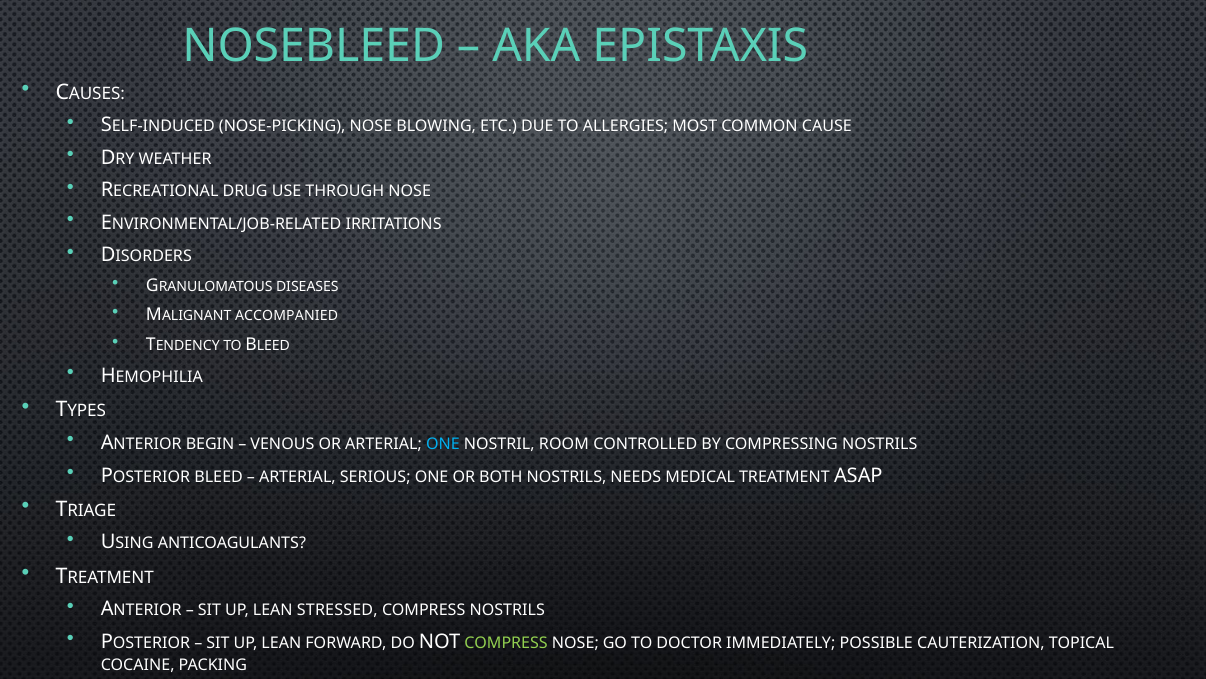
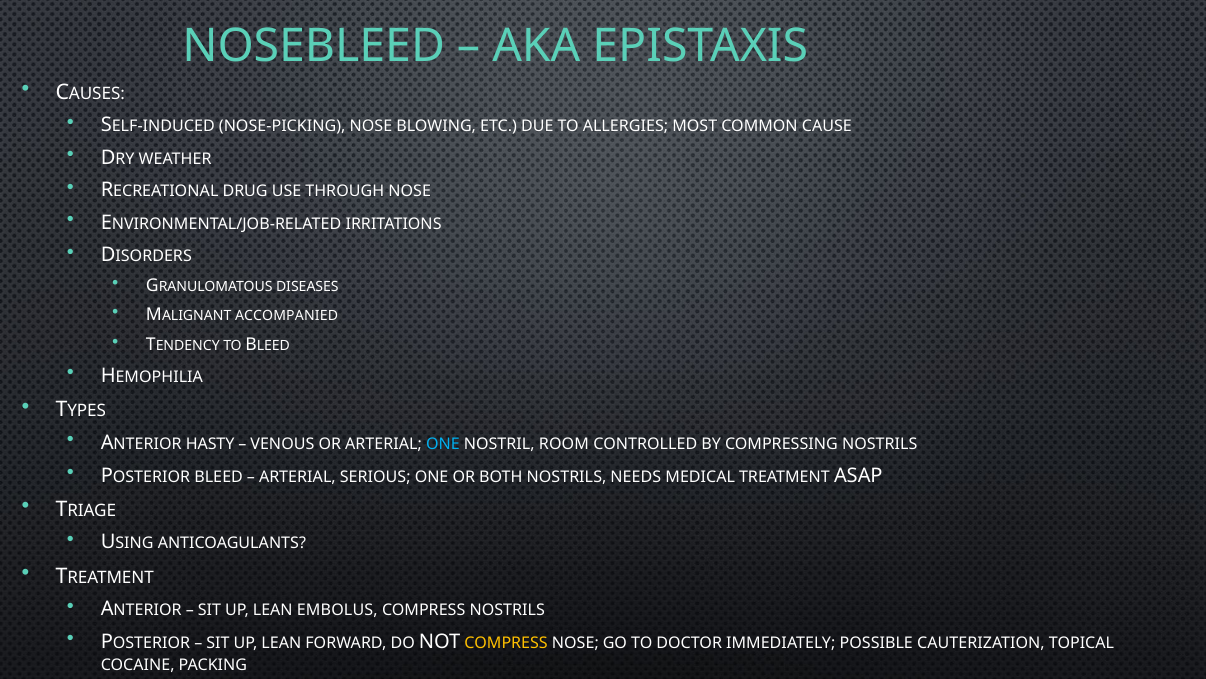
BEGIN: BEGIN -> HASTY
STRESSED: STRESSED -> EMBOLUS
COMPRESS at (506, 643) colour: light green -> yellow
